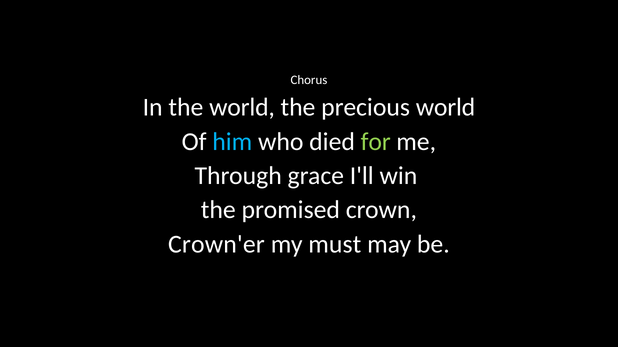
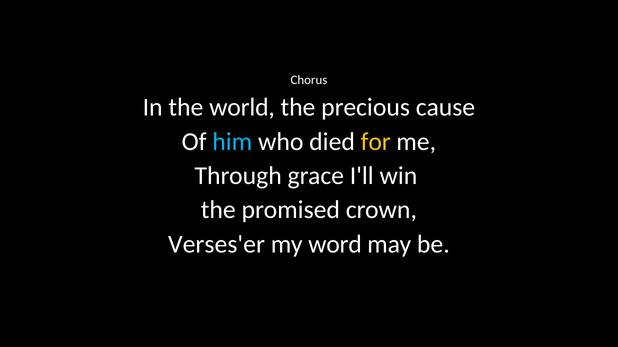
precious world: world -> cause
for colour: light green -> yellow
Crown'er: Crown'er -> Verses'er
must: must -> word
